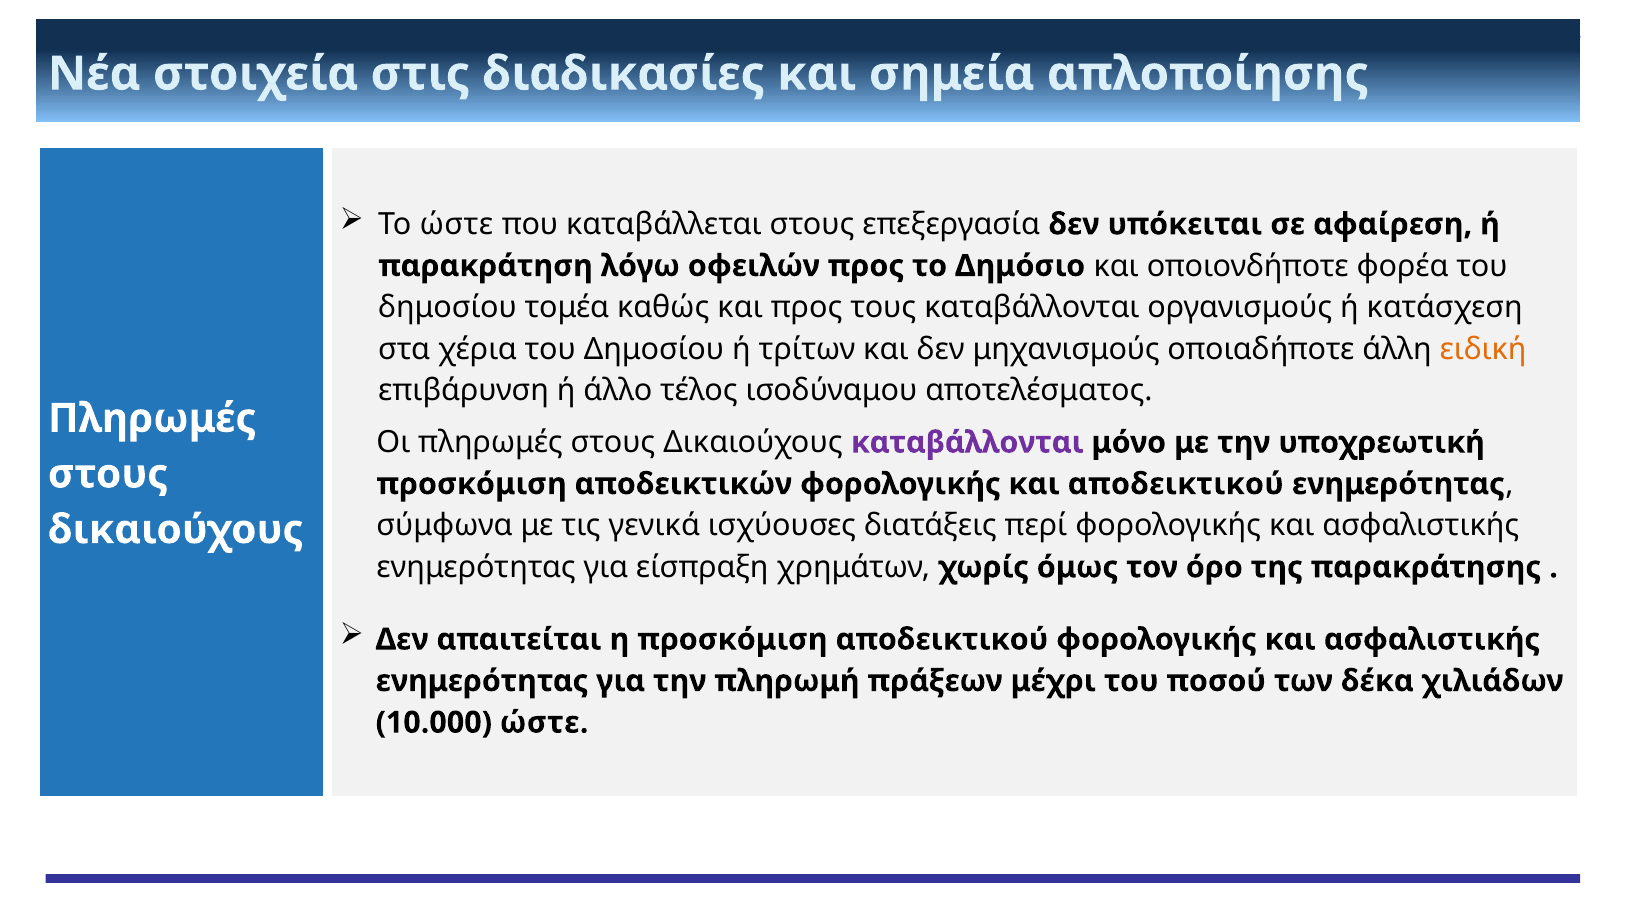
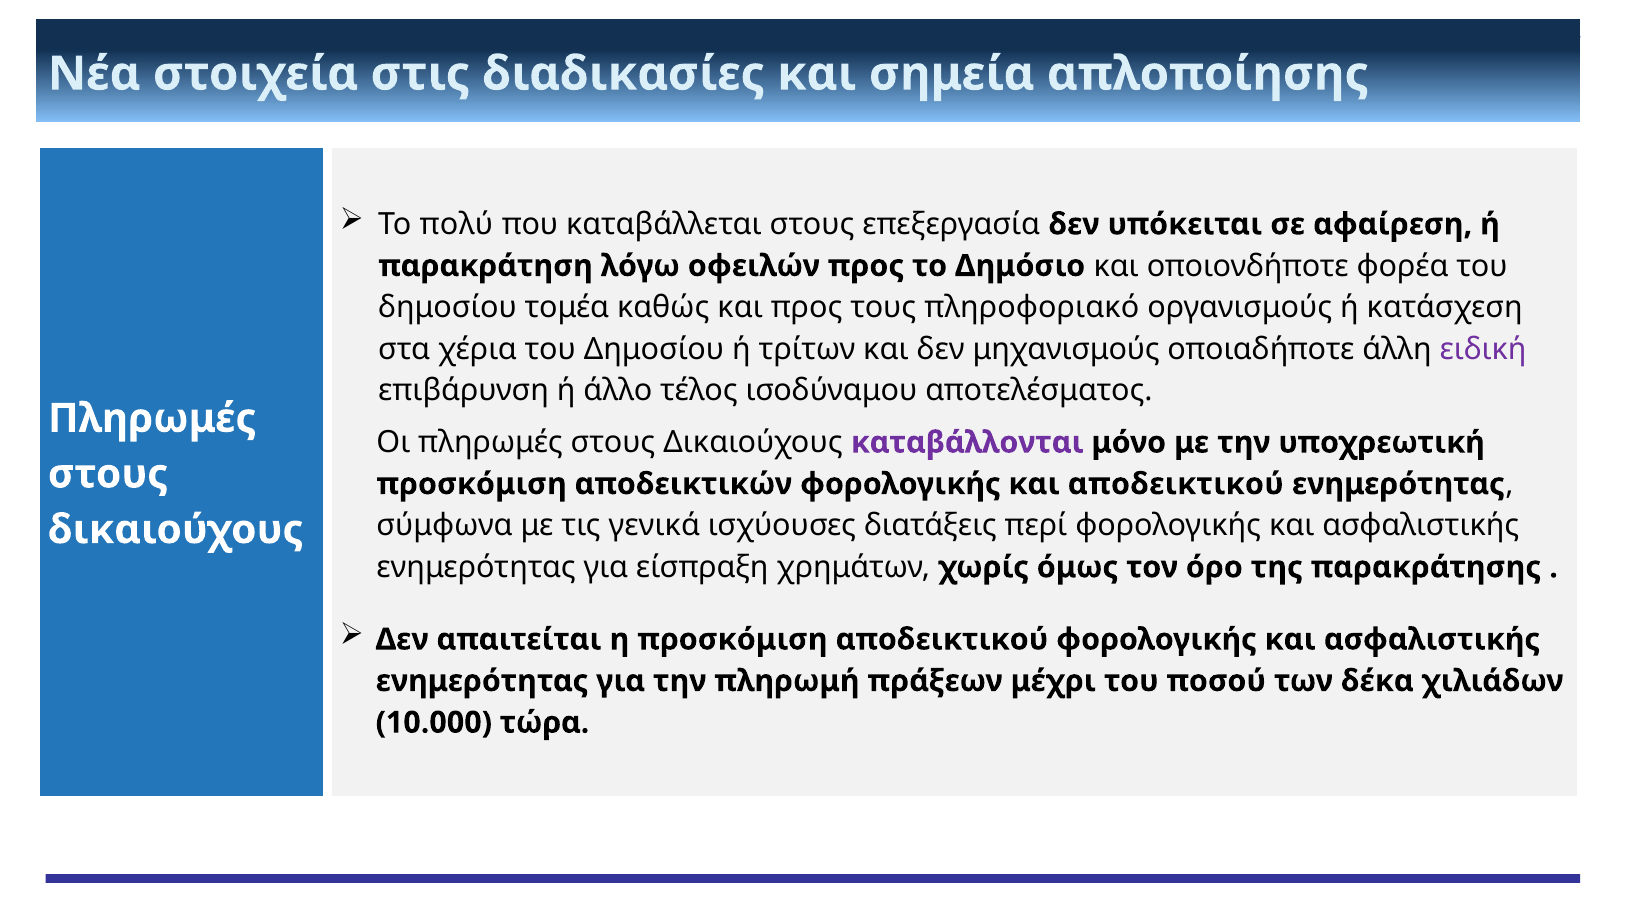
Το ώστε: ώστε -> πολύ
τους καταβάλλονται: καταβάλλονται -> πληροφοριακό
ειδική colour: orange -> purple
10.000 ώστε: ώστε -> τώρα
